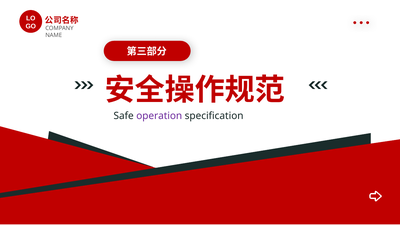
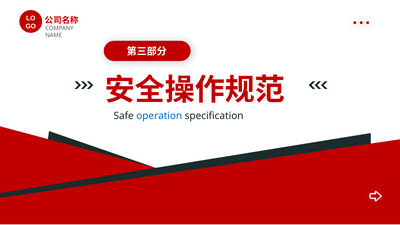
operation colour: purple -> blue
